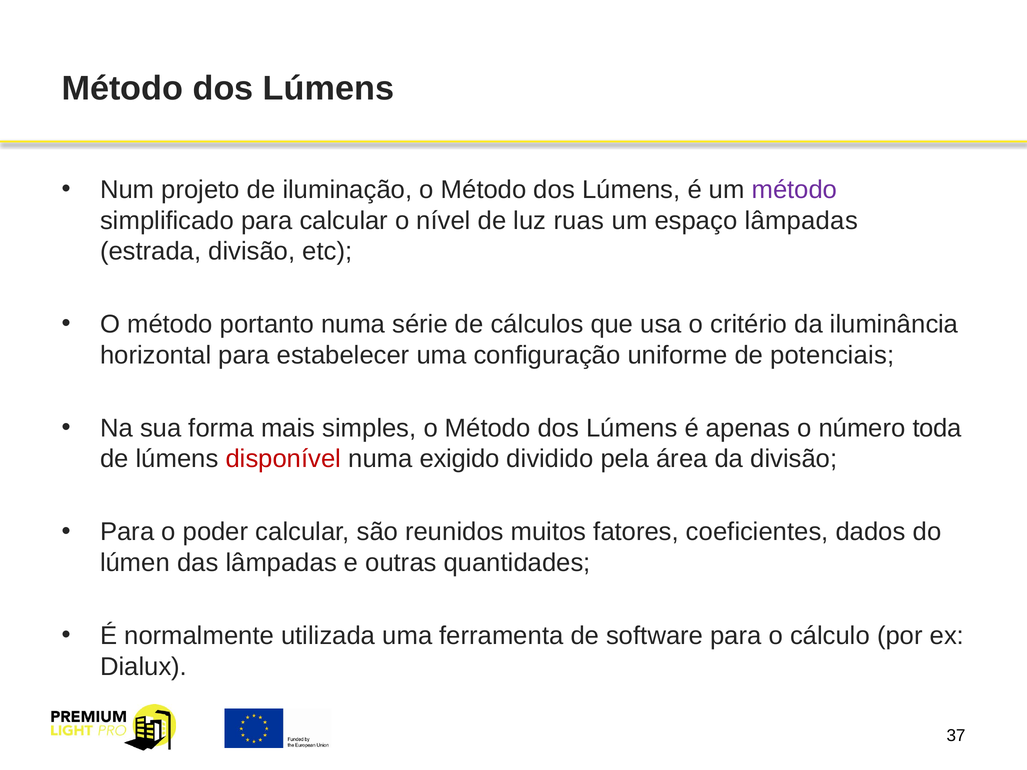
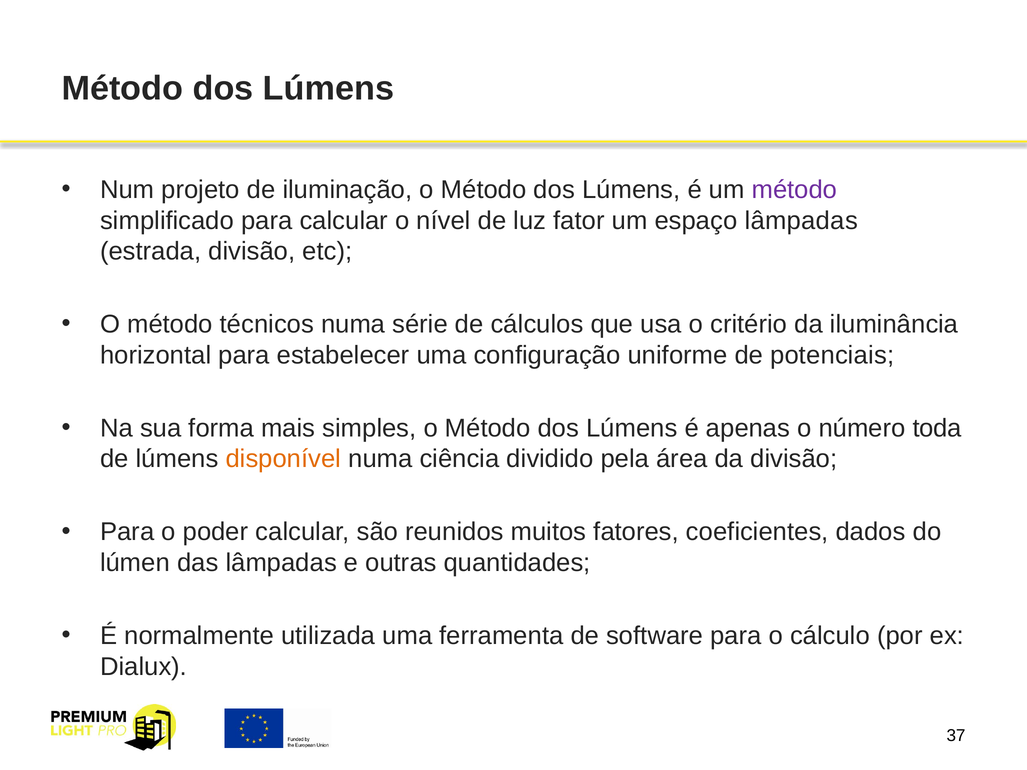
ruas: ruas -> fator
portanto: portanto -> técnicos
disponível colour: red -> orange
exigido: exigido -> ciência
